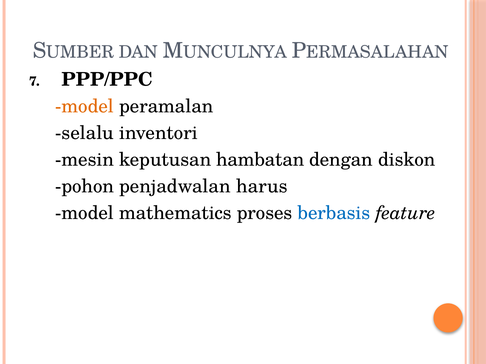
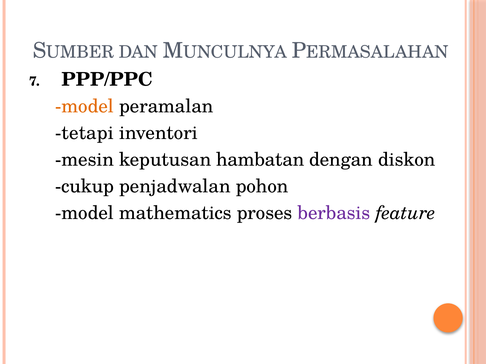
selalu: selalu -> tetapi
pohon: pohon -> cukup
harus: harus -> pohon
berbasis colour: blue -> purple
